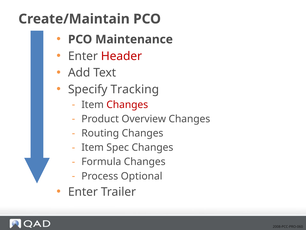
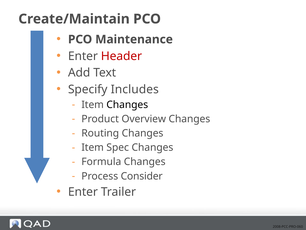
Tracking: Tracking -> Includes
Changes at (127, 104) colour: red -> black
Optional: Optional -> Consider
